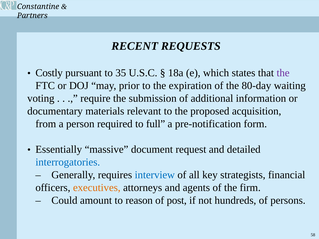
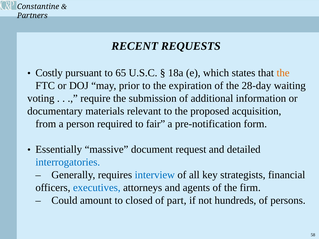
35: 35 -> 65
the at (283, 73) colour: purple -> orange
80-day: 80-day -> 28-day
full: full -> fair
executives colour: orange -> blue
reason: reason -> closed
post: post -> part
